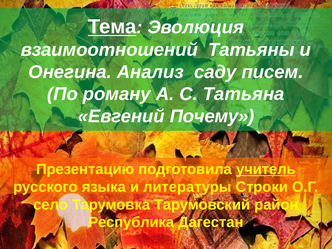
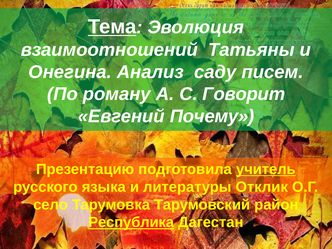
Татьяна: Татьяна -> Говорит
Строки: Строки -> Отклик
Республика underline: none -> present
